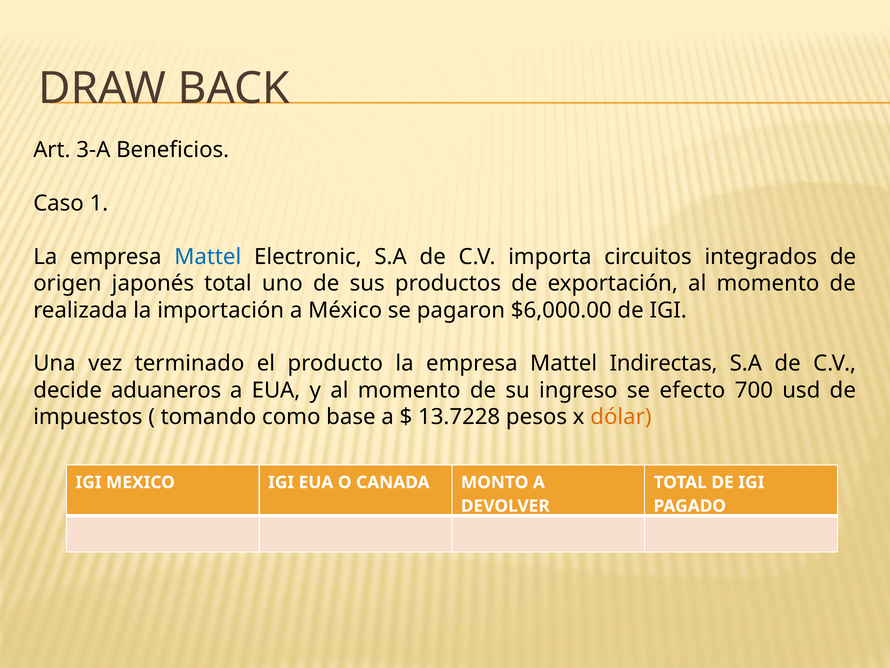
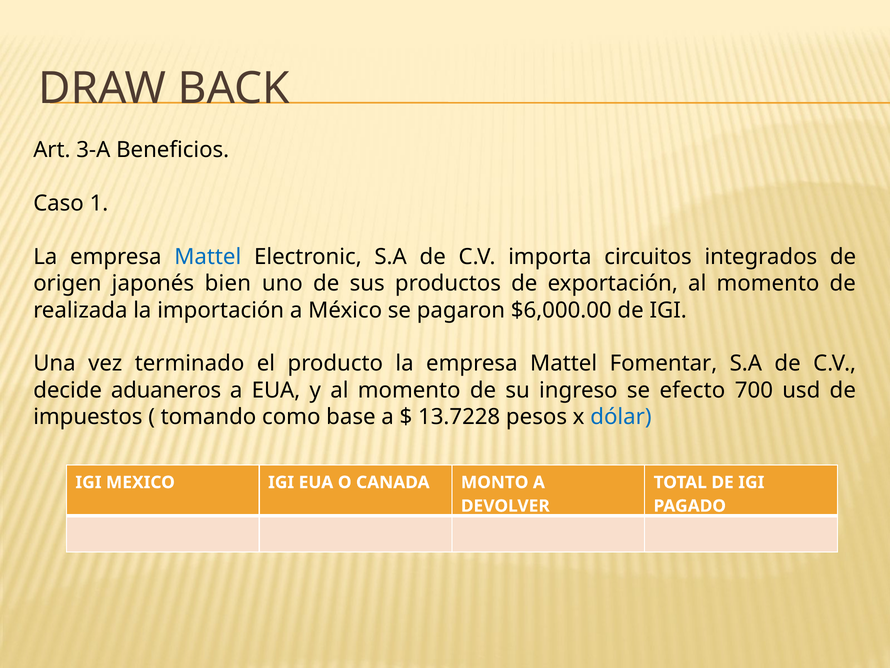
japonés total: total -> bien
Indirectas: Indirectas -> Fomentar
dólar colour: orange -> blue
